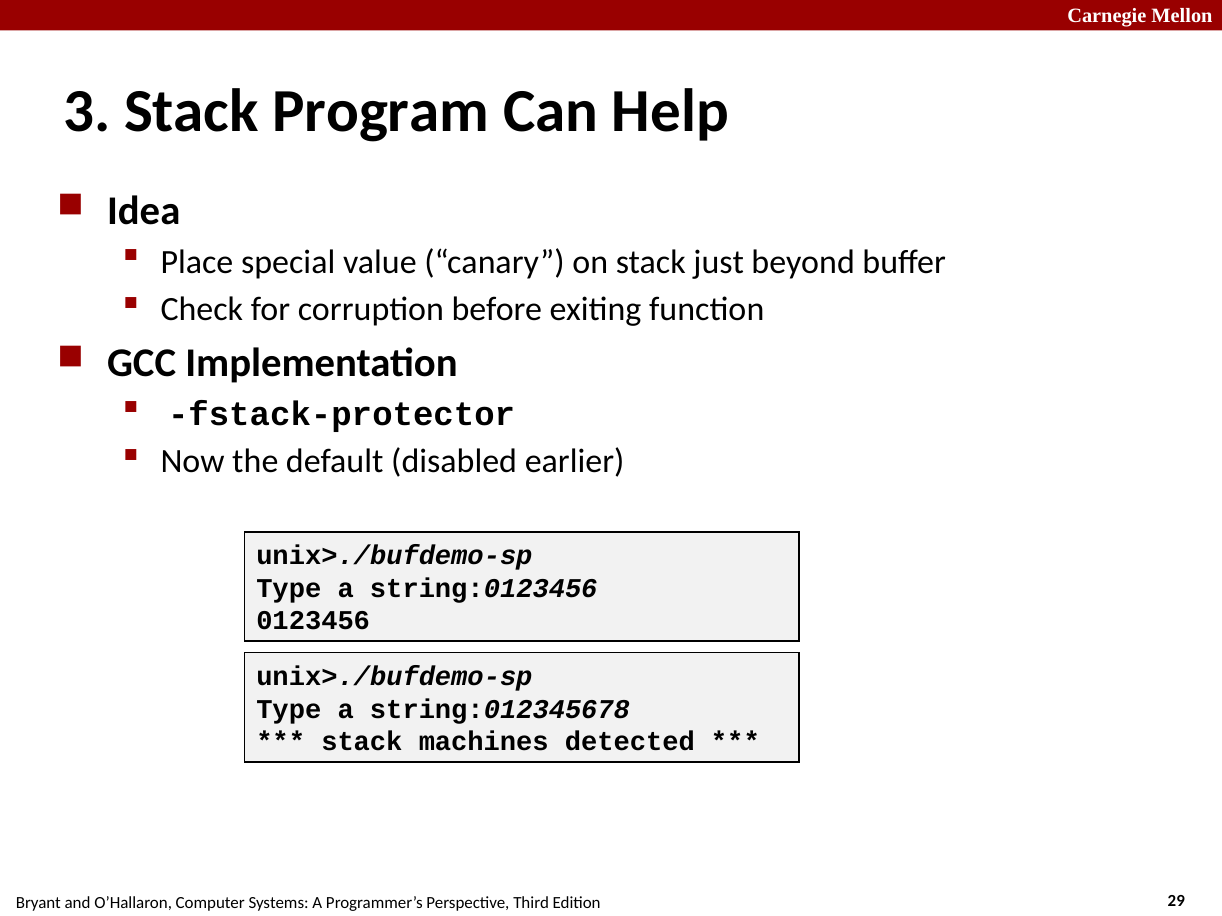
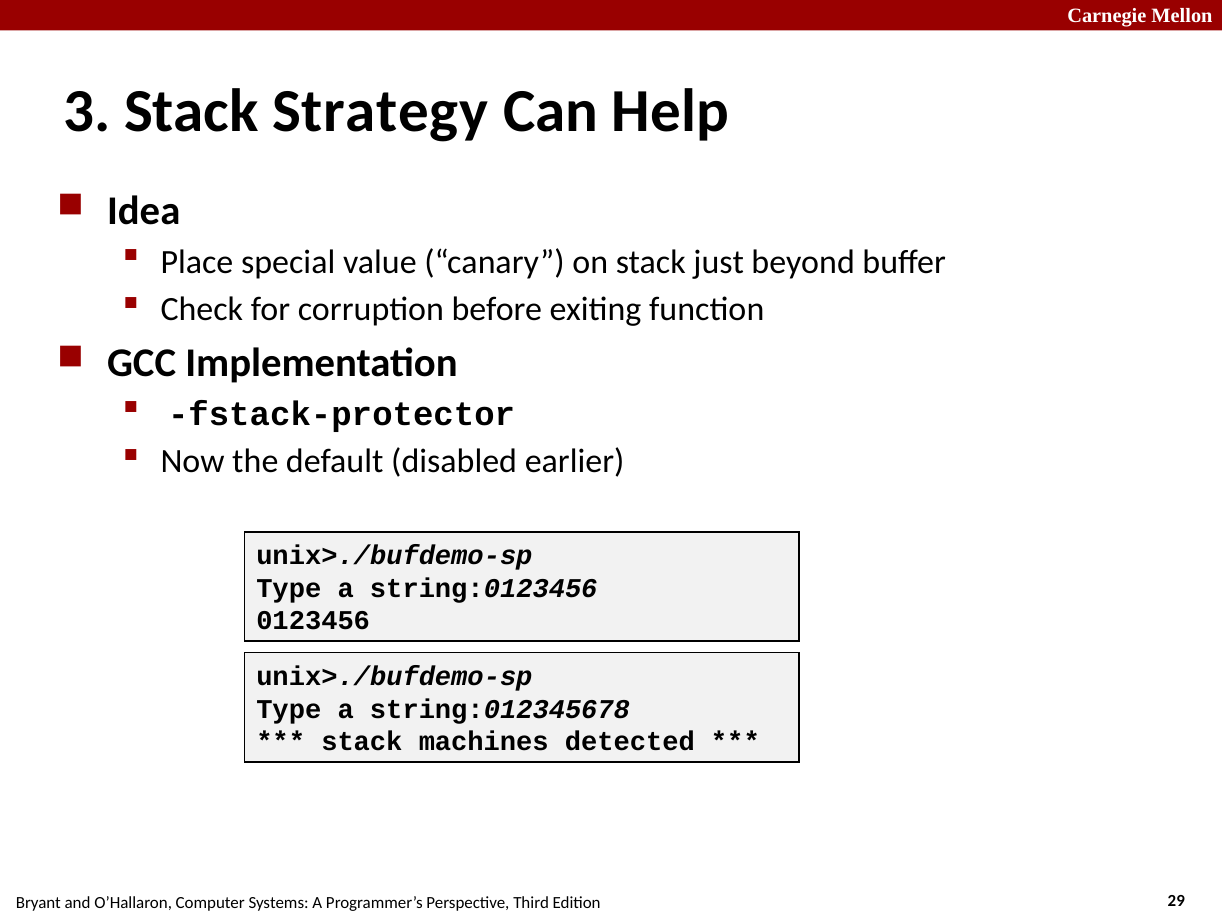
Program: Program -> Strategy
